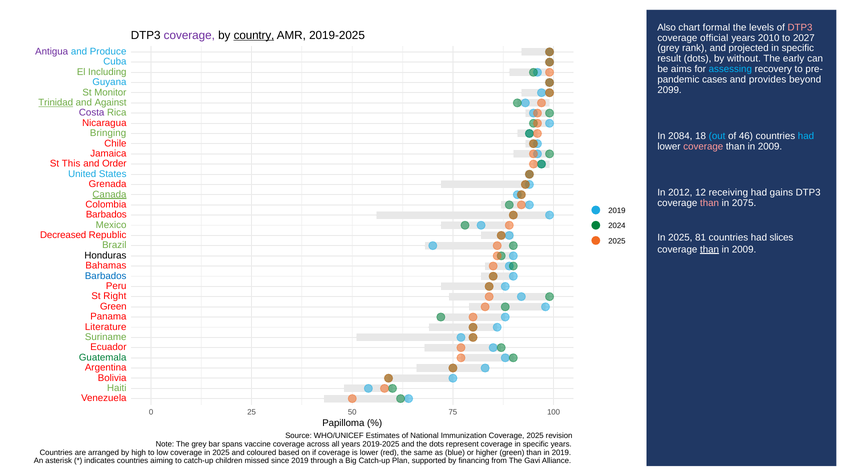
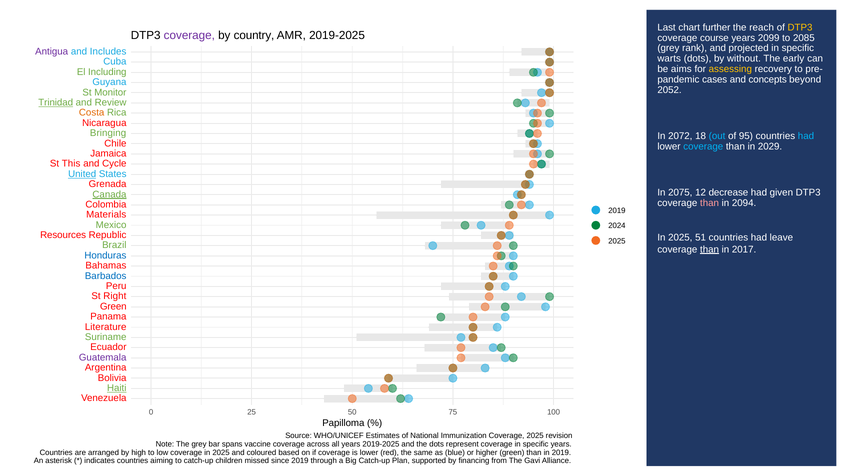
Also: Also -> Last
formal: formal -> further
levels: levels -> reach
DTP3 at (800, 27) colour: pink -> yellow
country underline: present -> none
official: official -> course
2010: 2010 -> 2099
2027: 2027 -> 2085
Produce: Produce -> Includes
result: result -> warts
assessing colour: light blue -> yellow
provides: provides -> concepts
2099: 2099 -> 2052
Against: Against -> Review
Costa colour: purple -> orange
2084: 2084 -> 2072
46: 46 -> 95
coverage at (703, 147) colour: pink -> light blue
2009 at (770, 147): 2009 -> 2029
Order: Order -> Cycle
United underline: none -> present
2012: 2012 -> 2075
receiving: receiving -> decrease
gains: gains -> given
2075: 2075 -> 2094
Barbados at (106, 215): Barbados -> Materials
Decreased: Decreased -> Resources
81: 81 -> 51
slices: slices -> leave
2009 at (744, 250): 2009 -> 2017
Honduras colour: black -> blue
Guatemala colour: green -> purple
Haiti underline: none -> present
